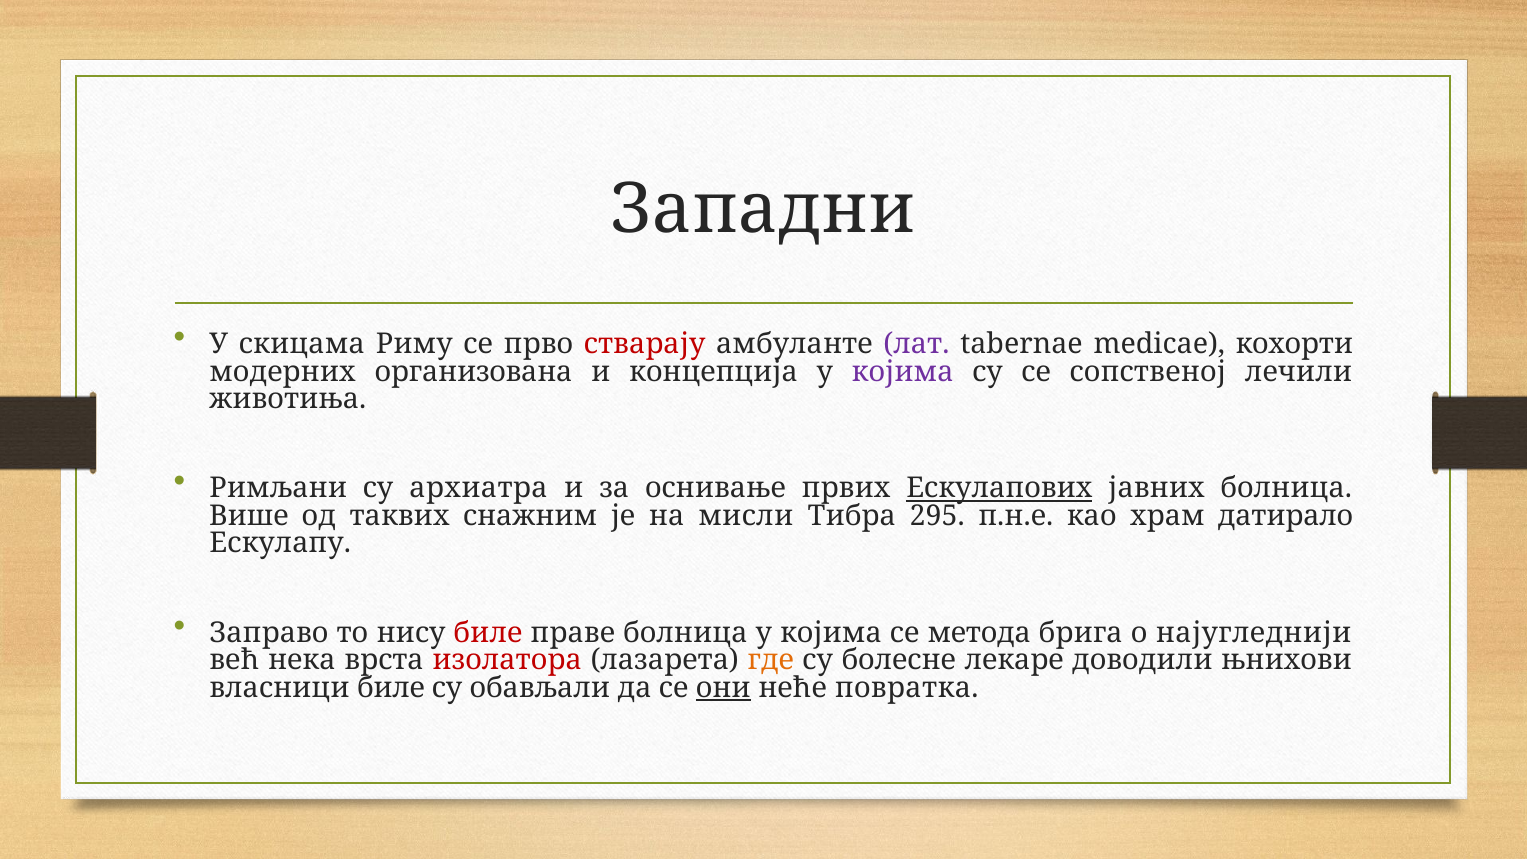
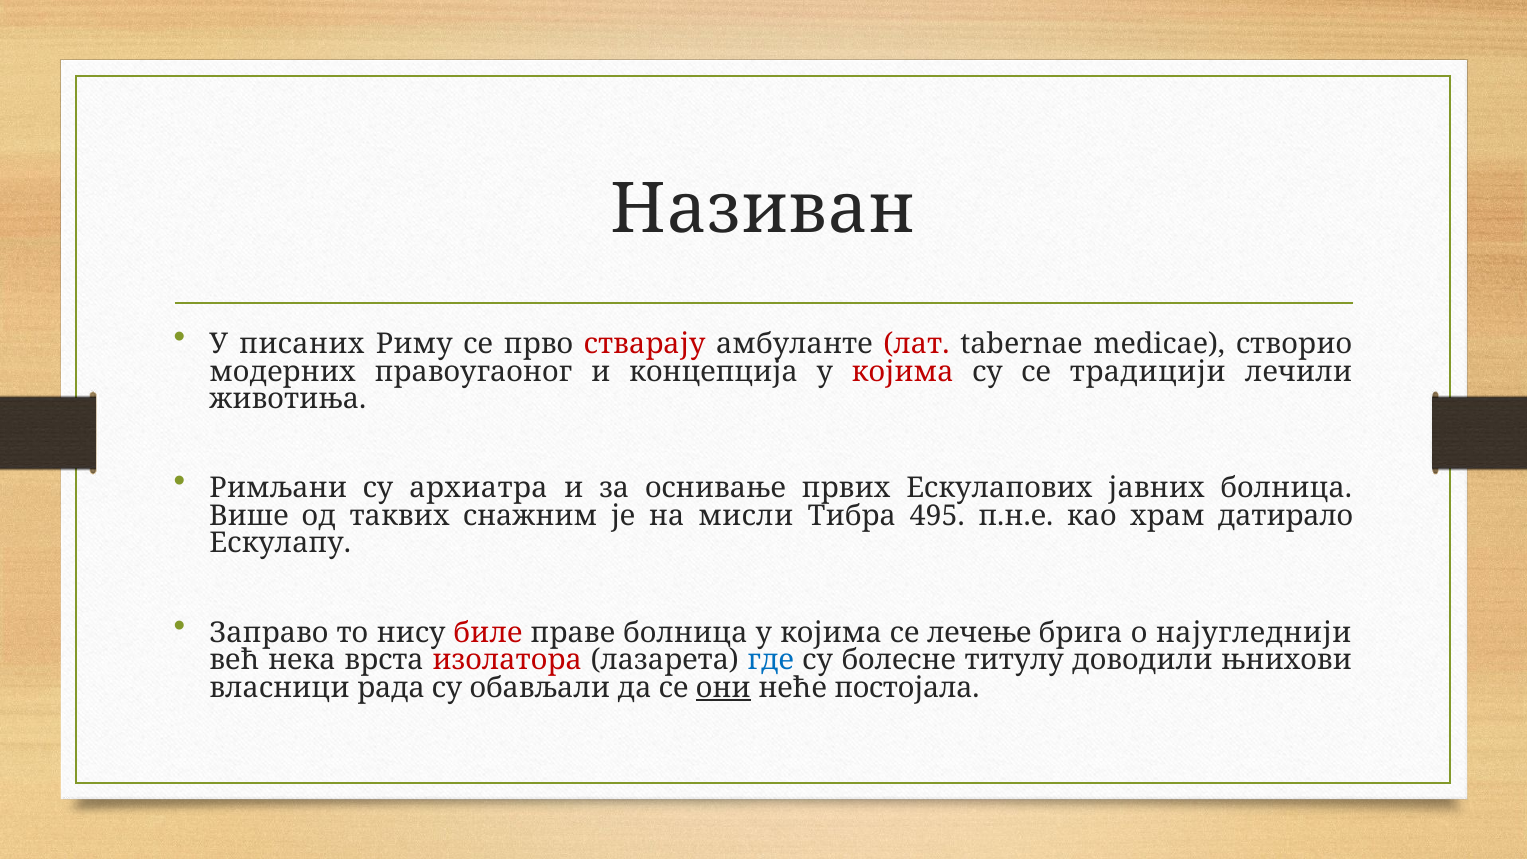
Западни: Западни -> Називан
скицама: скицама -> писаних
лат colour: purple -> red
кохорти: кохорти -> створио
организована: организована -> правоугаоног
којима at (903, 372) colour: purple -> red
сопственој: сопственој -> традицији
Ескулапових underline: present -> none
295: 295 -> 495
метода: метода -> лечење
где colour: orange -> blue
лекаре: лекаре -> титулу
власници биле: биле -> рада
повратка: повратка -> постојала
